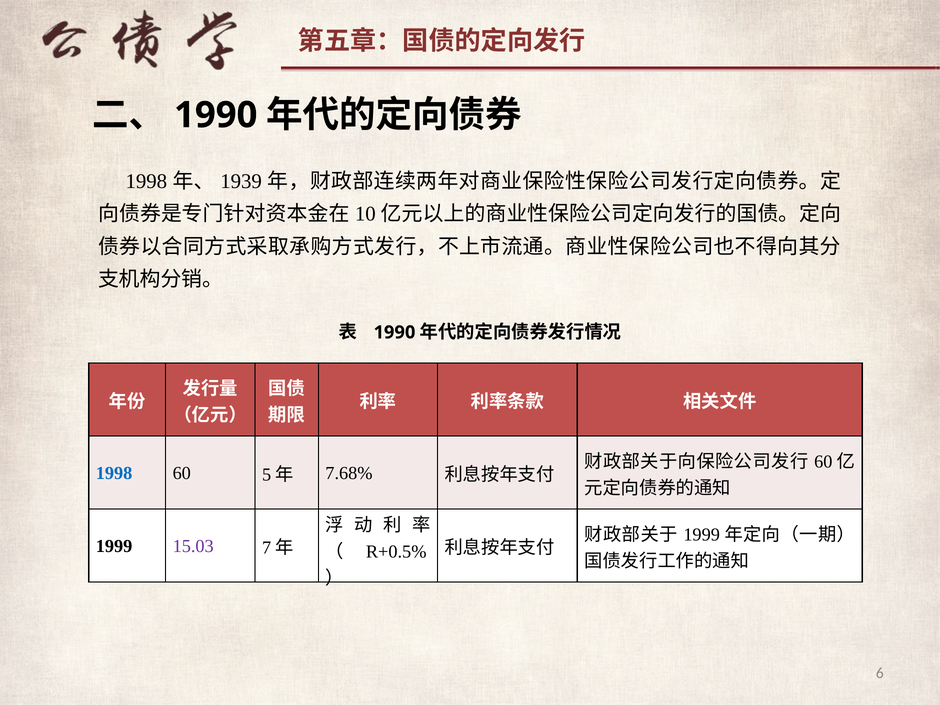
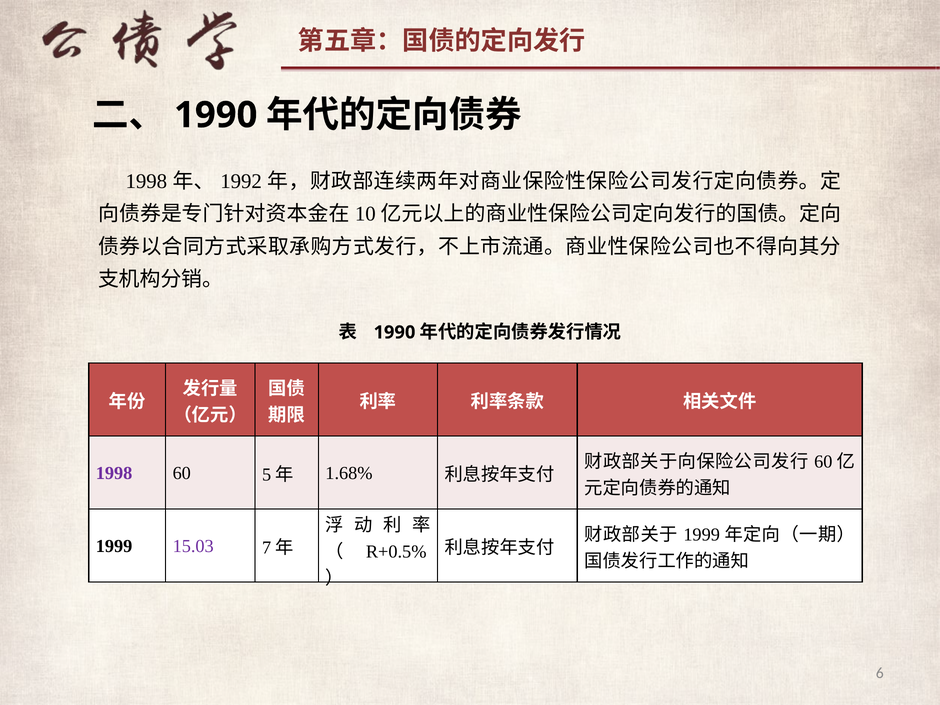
1939: 1939 -> 1992
1998 at (114, 473) colour: blue -> purple
7.68%: 7.68% -> 1.68%
